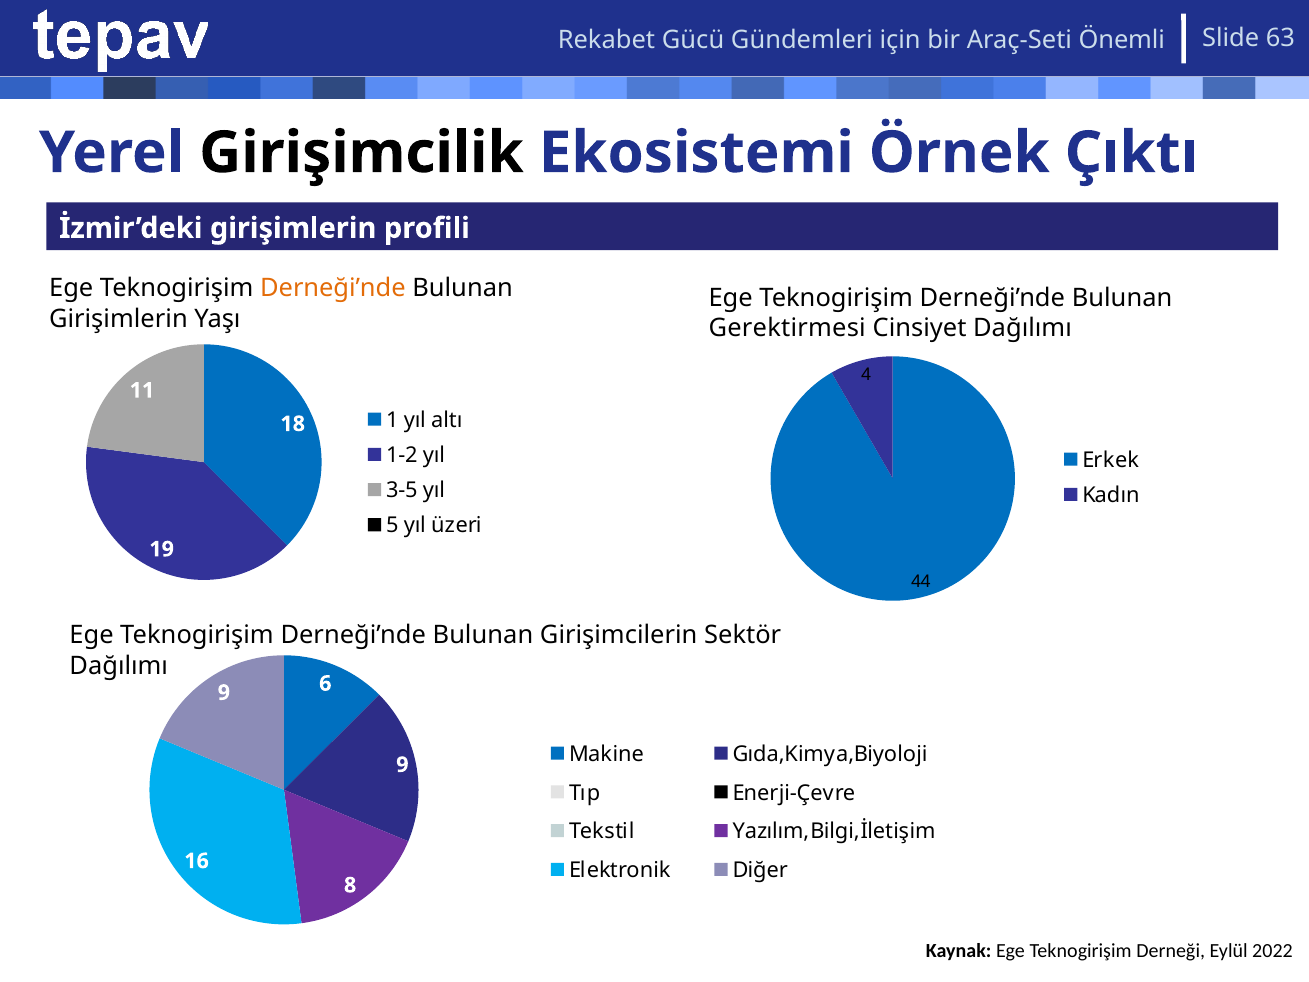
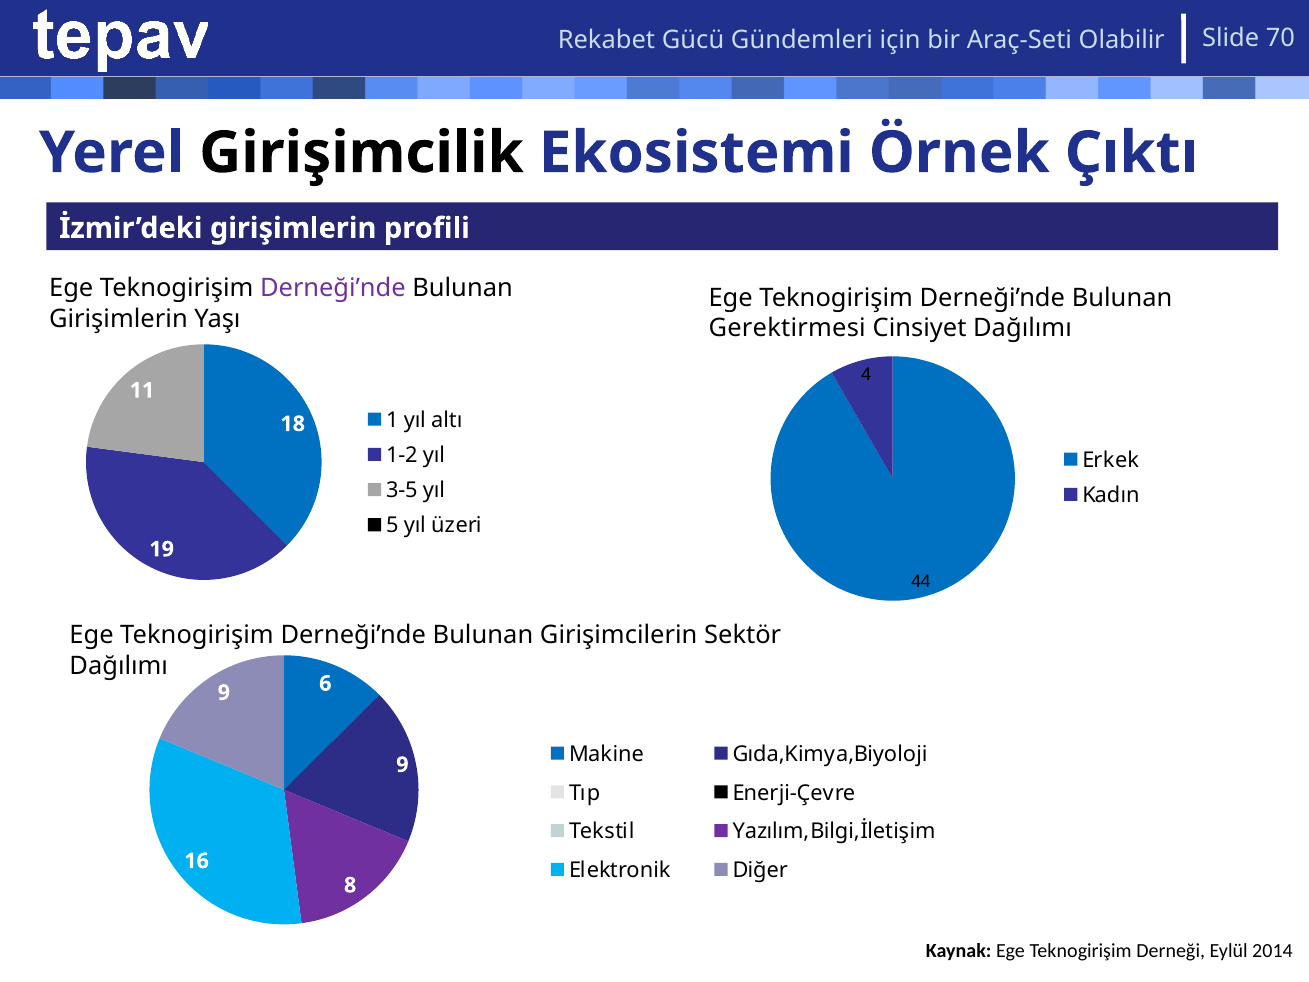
Önemli: Önemli -> Olabilir
63: 63 -> 70
Derneği’nde at (333, 288) colour: orange -> purple
2022: 2022 -> 2014
